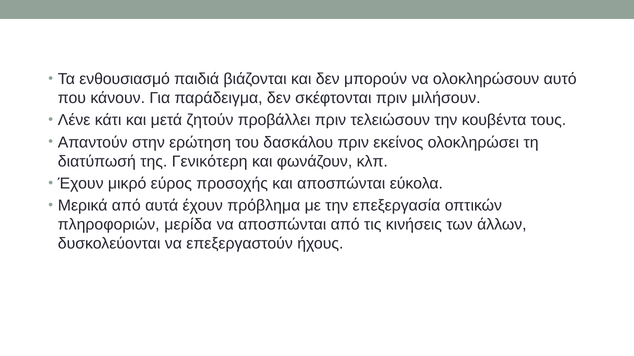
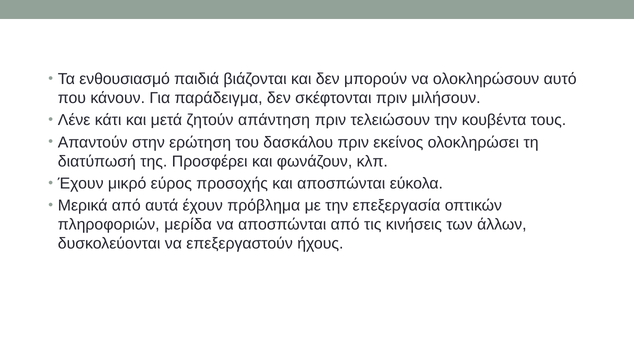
προβάλλει: προβάλλει -> απάντηση
Γενικότερη: Γενικότερη -> Προσφέρει
